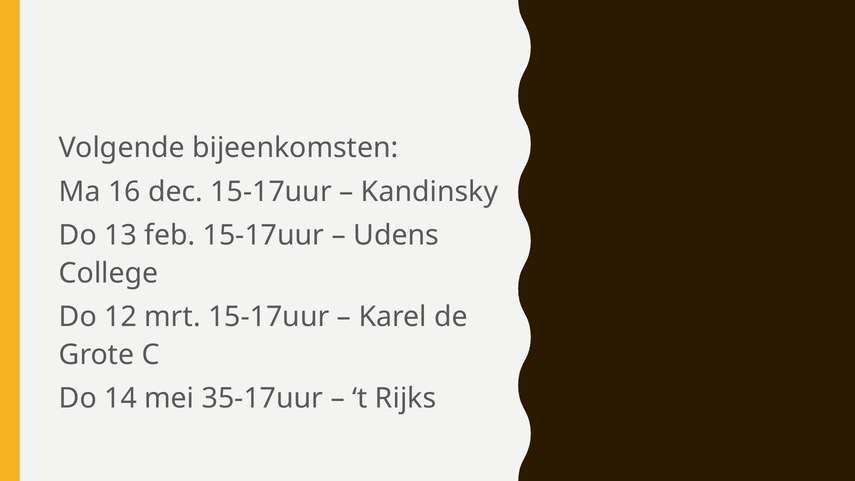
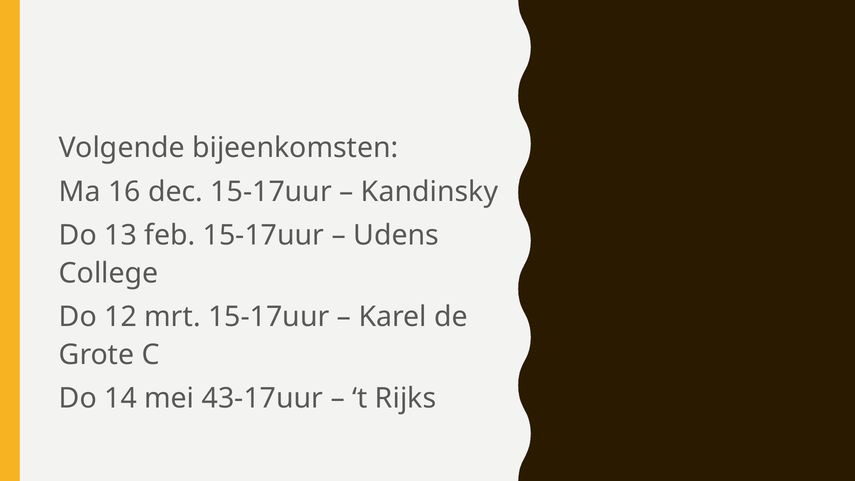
35-17uur: 35-17uur -> 43-17uur
